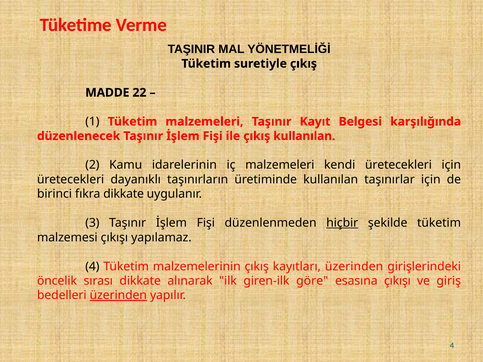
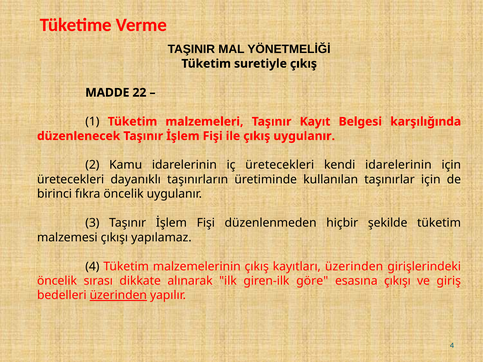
çıkış kullanılan: kullanılan -> uygulanır
iç malzemeleri: malzemeleri -> üretecekleri
kendi üretecekleri: üretecekleri -> idarelerinin
fıkra dikkate: dikkate -> öncelik
hiçbir underline: present -> none
